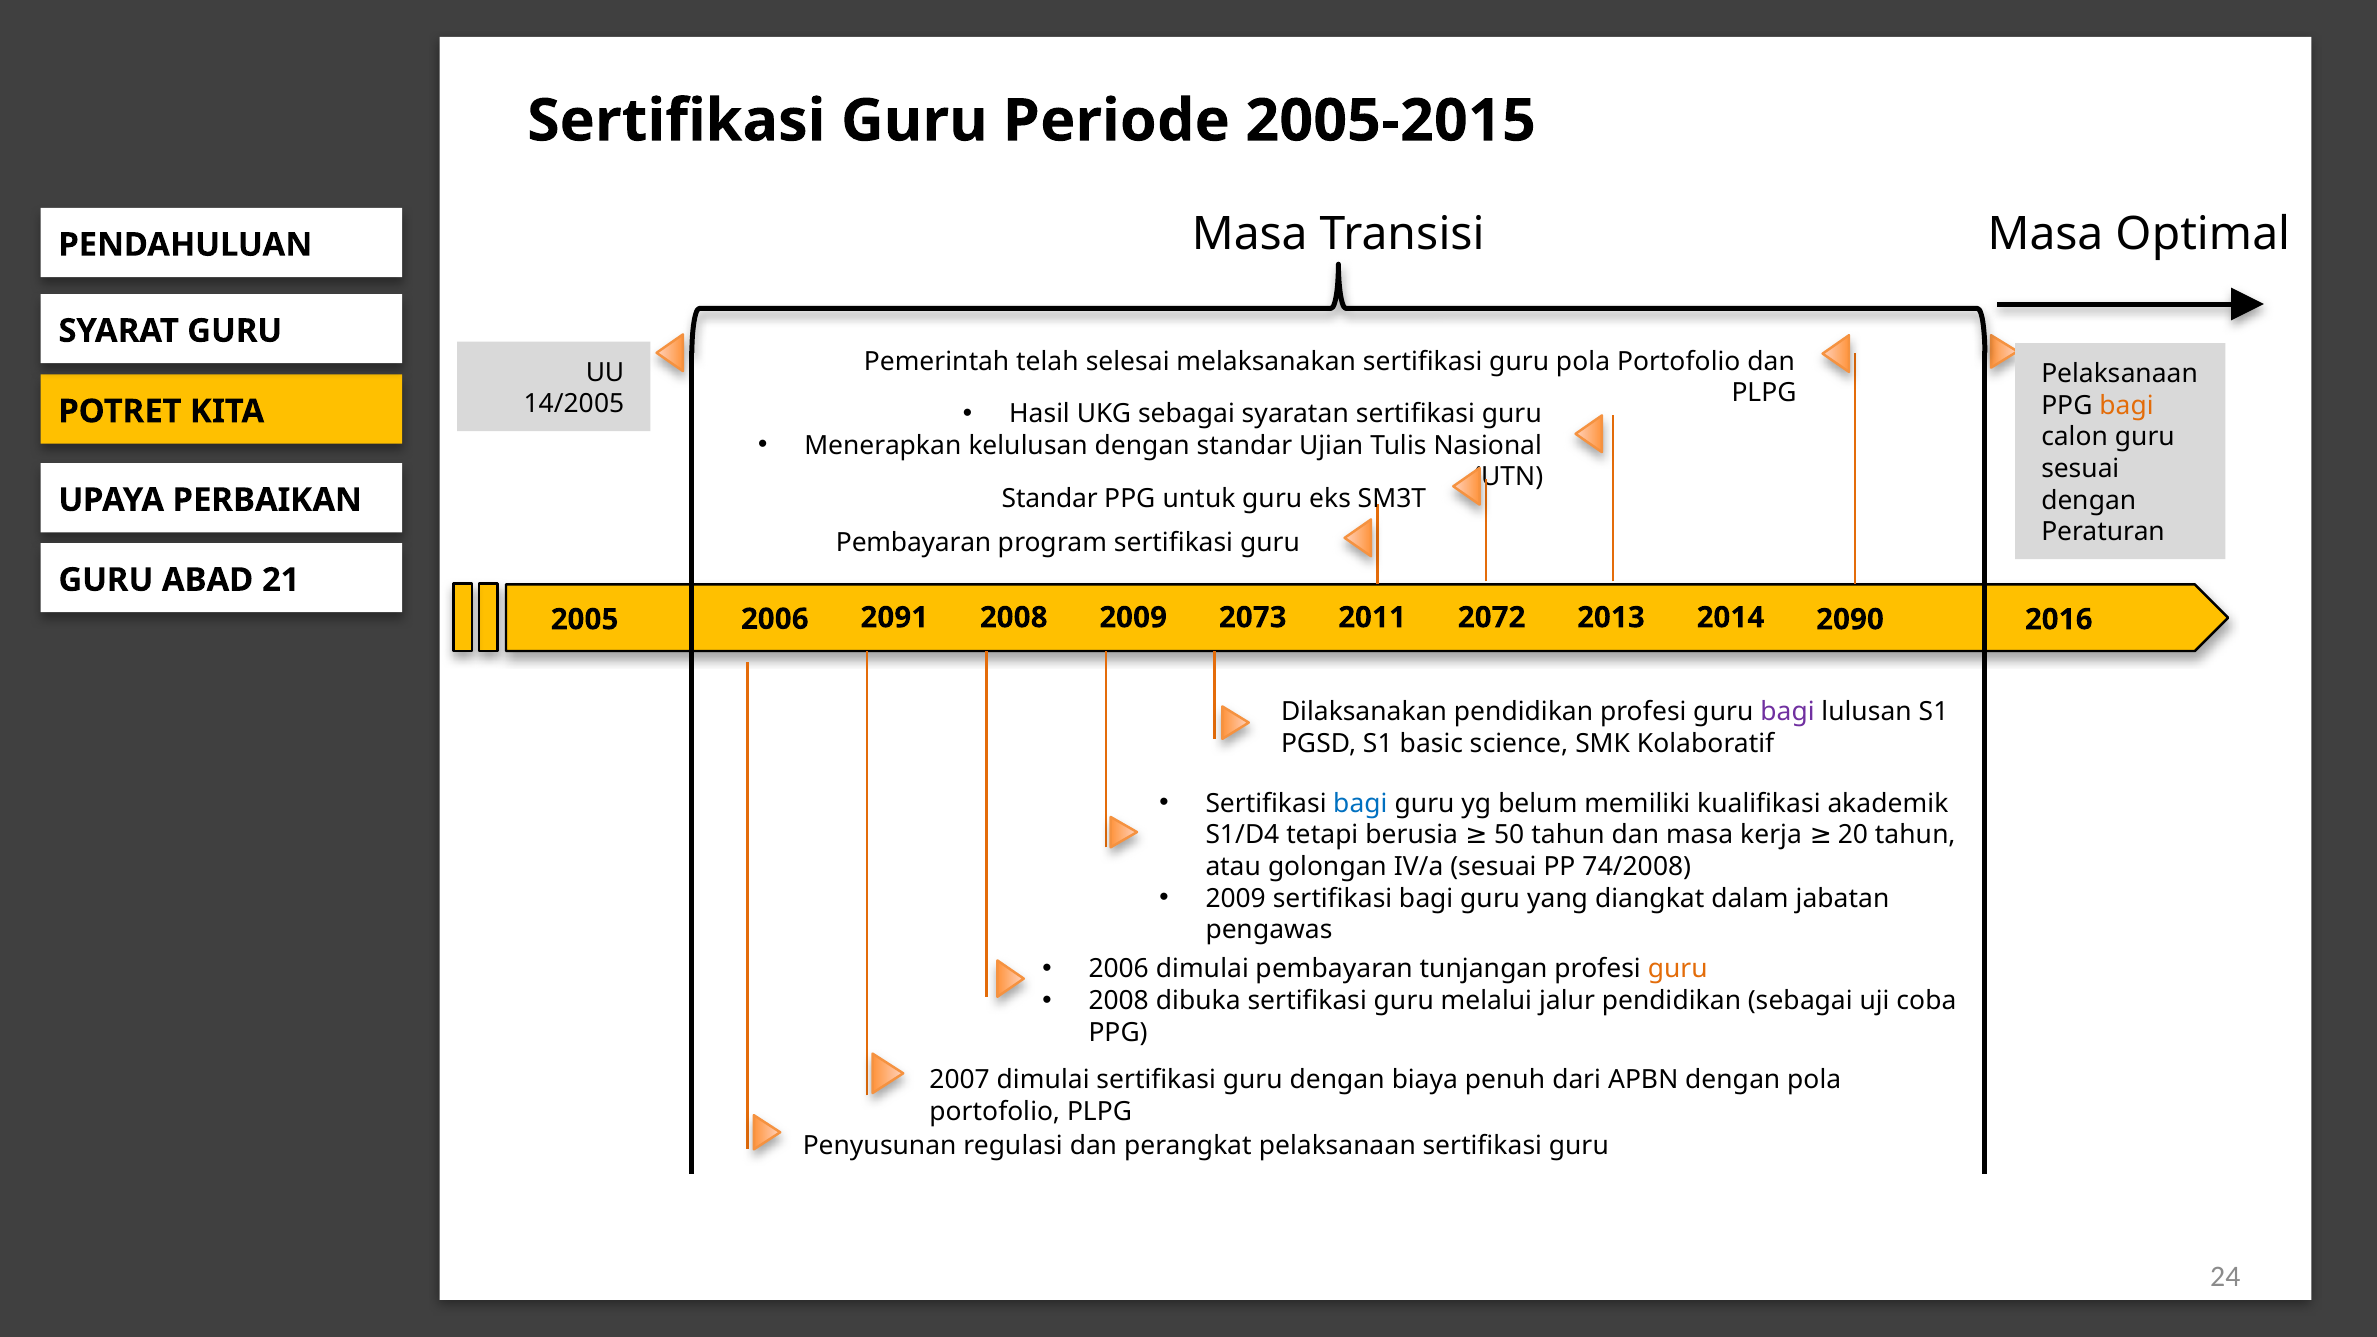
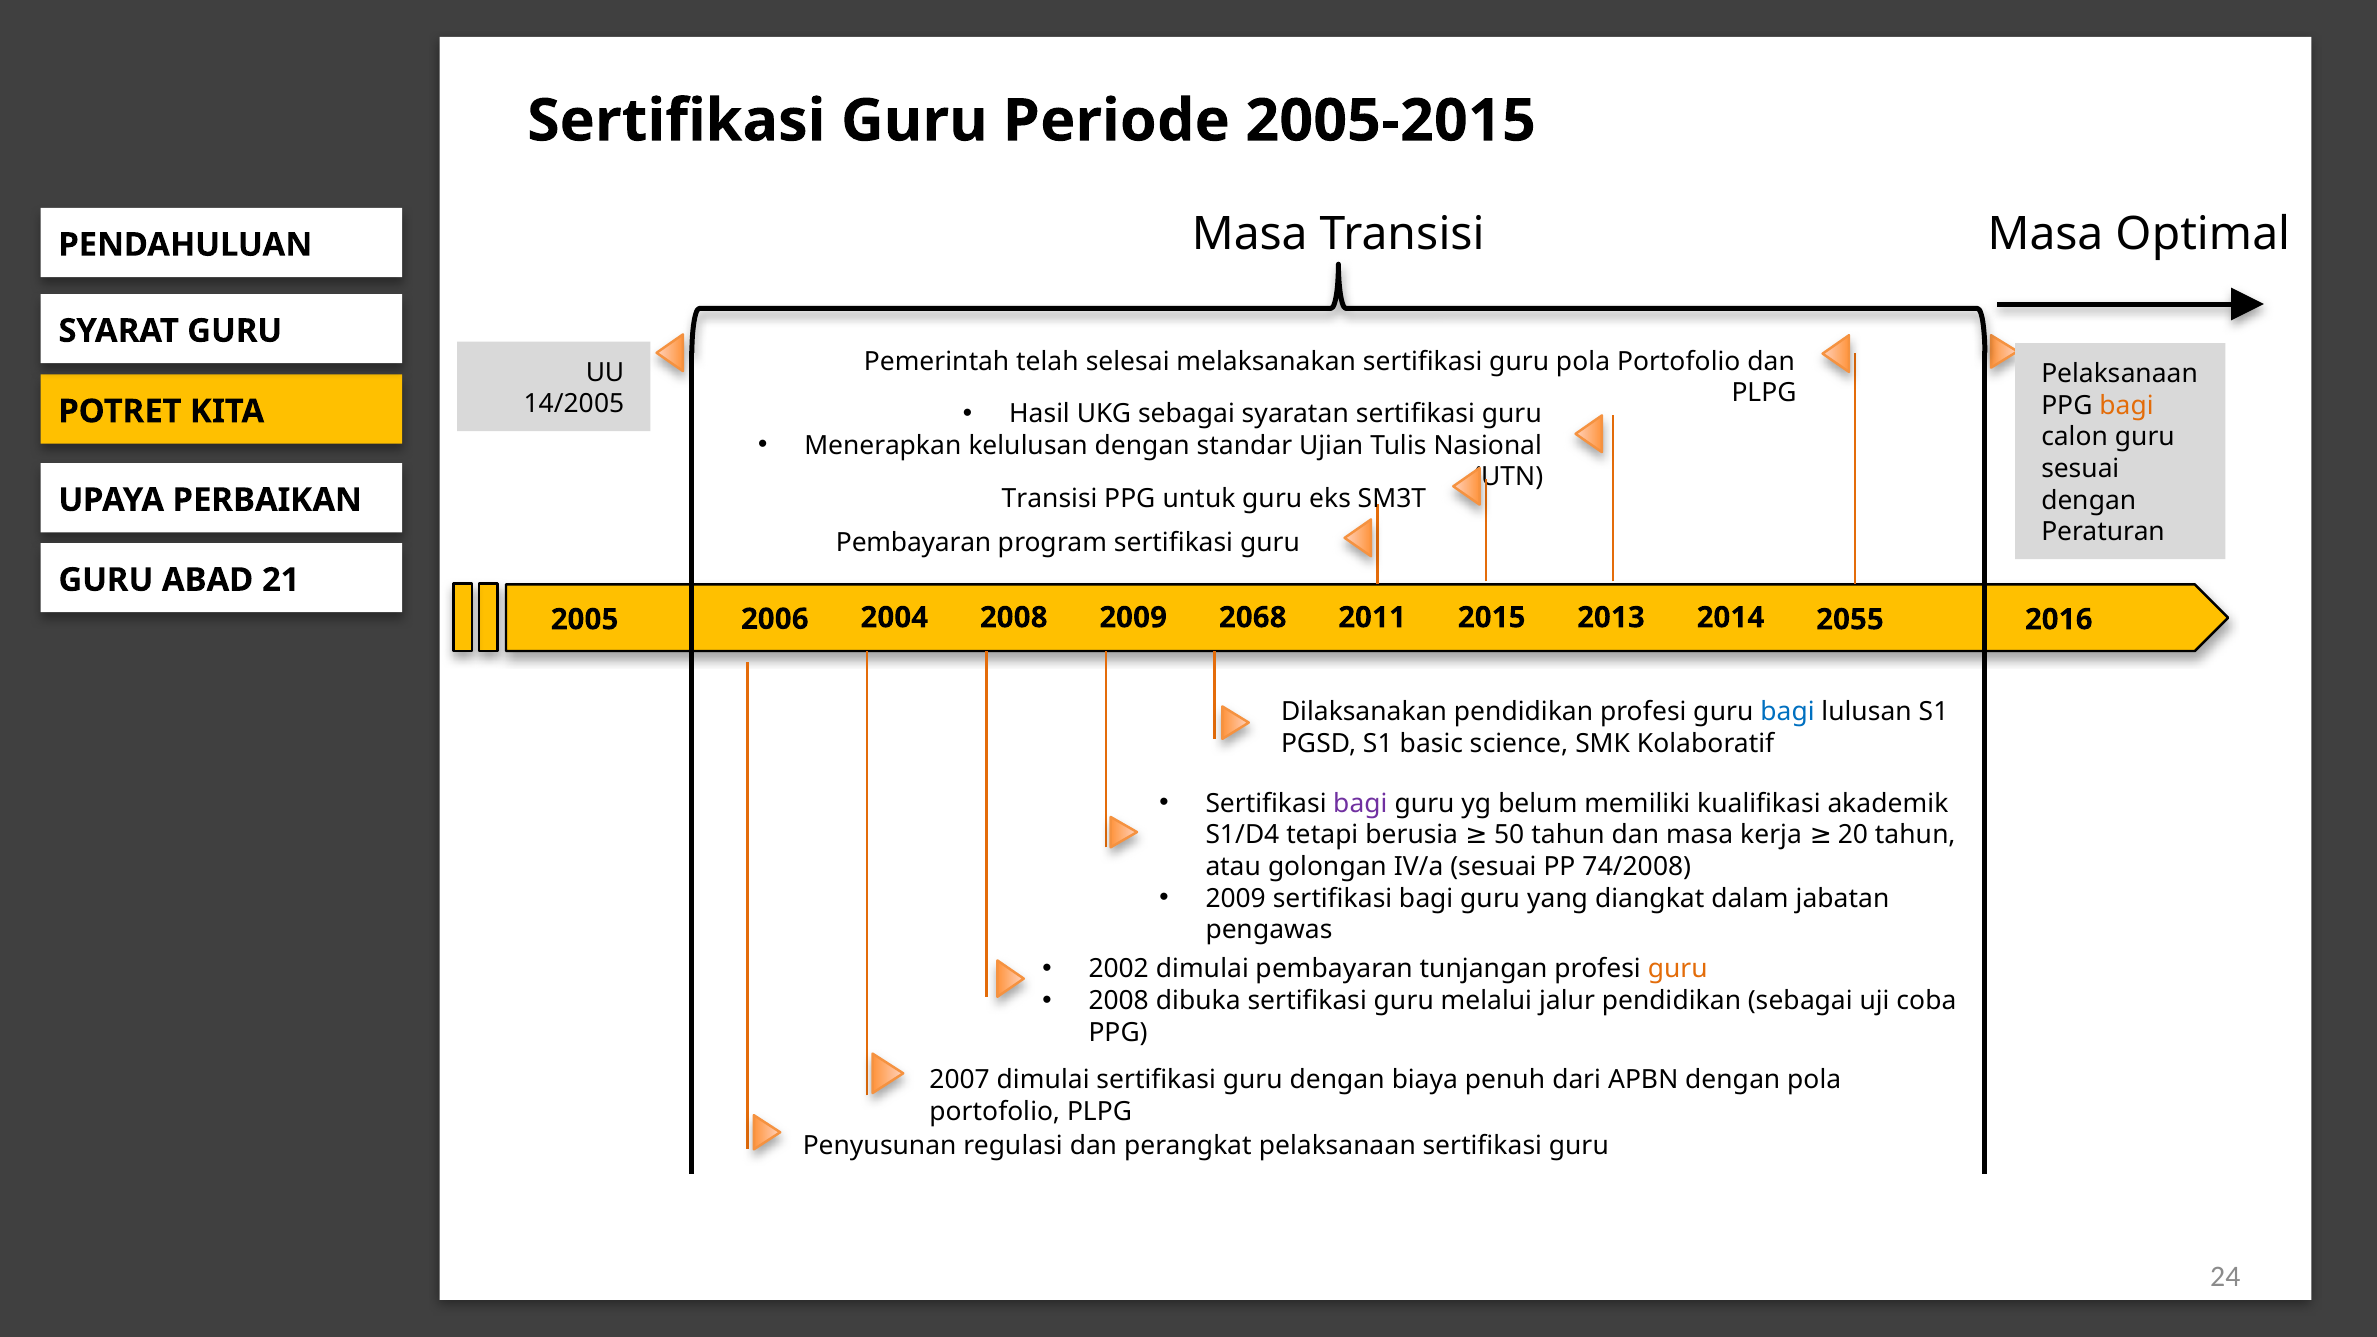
Standar at (1050, 499): Standar -> Transisi
2091: 2091 -> 2004
2073: 2073 -> 2068
2072: 2072 -> 2015
2090: 2090 -> 2055
bagi at (1788, 712) colour: purple -> blue
bagi at (1360, 803) colour: blue -> purple
2006 at (1119, 969): 2006 -> 2002
